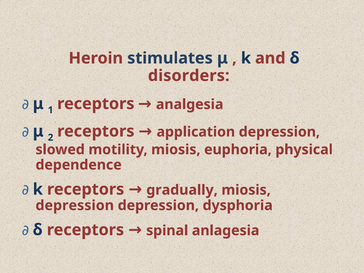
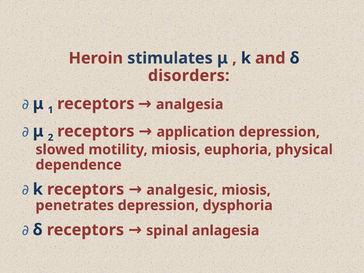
gradually: gradually -> analgesic
depression at (75, 205): depression -> penetrates
